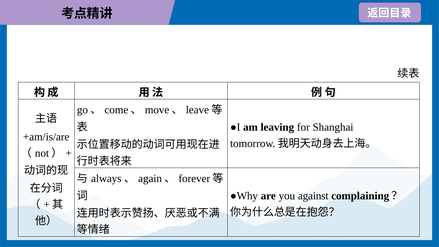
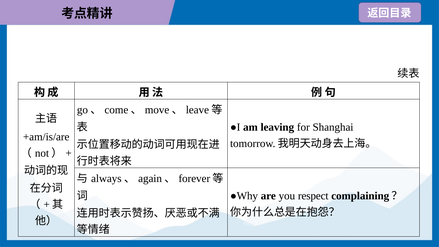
against: against -> respect
